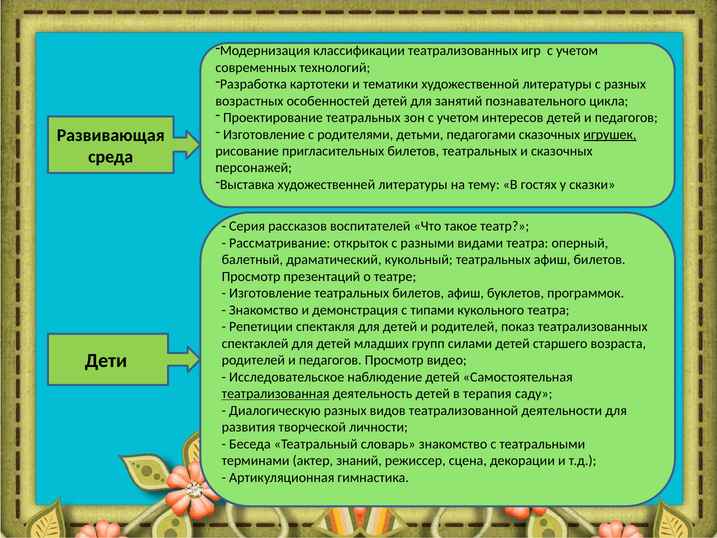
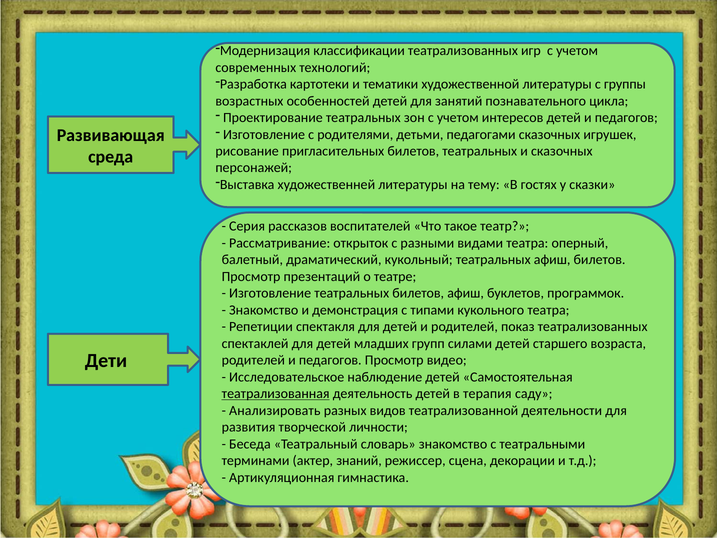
с разных: разных -> группы
игрушек underline: present -> none
Диалогическую: Диалогическую -> Анализировать
